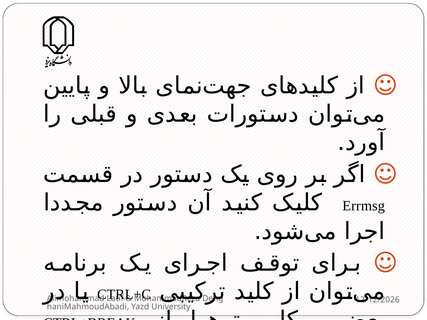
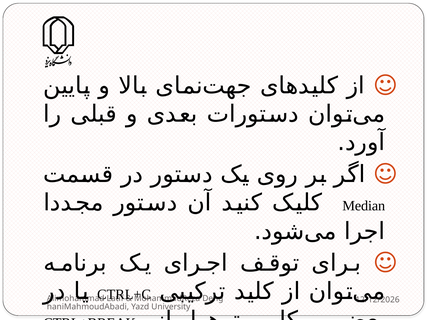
Errmsg: Errmsg -> Median
